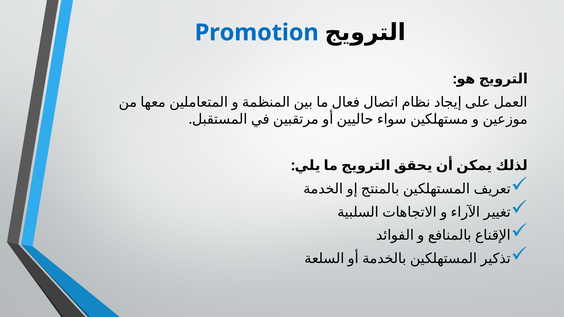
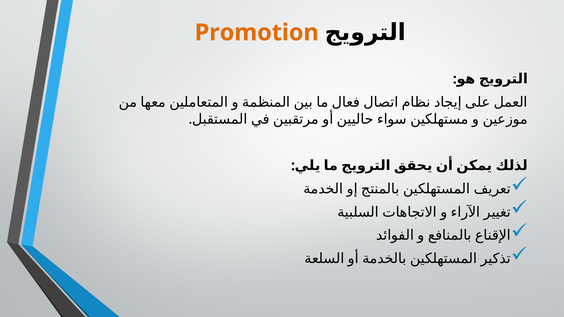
Promotion colour: blue -> orange
